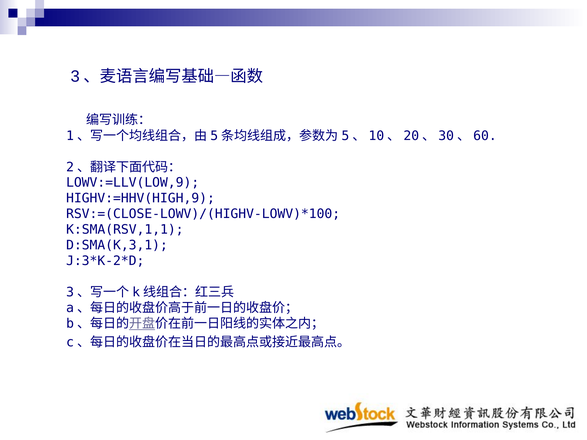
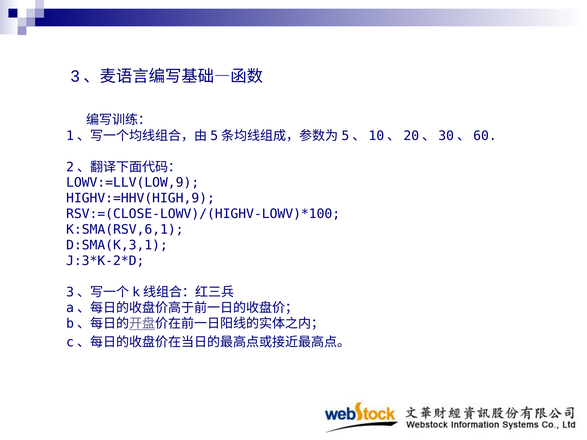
K:SMA(RSV,1,1: K:SMA(RSV,1,1 -> K:SMA(RSV,6,1
